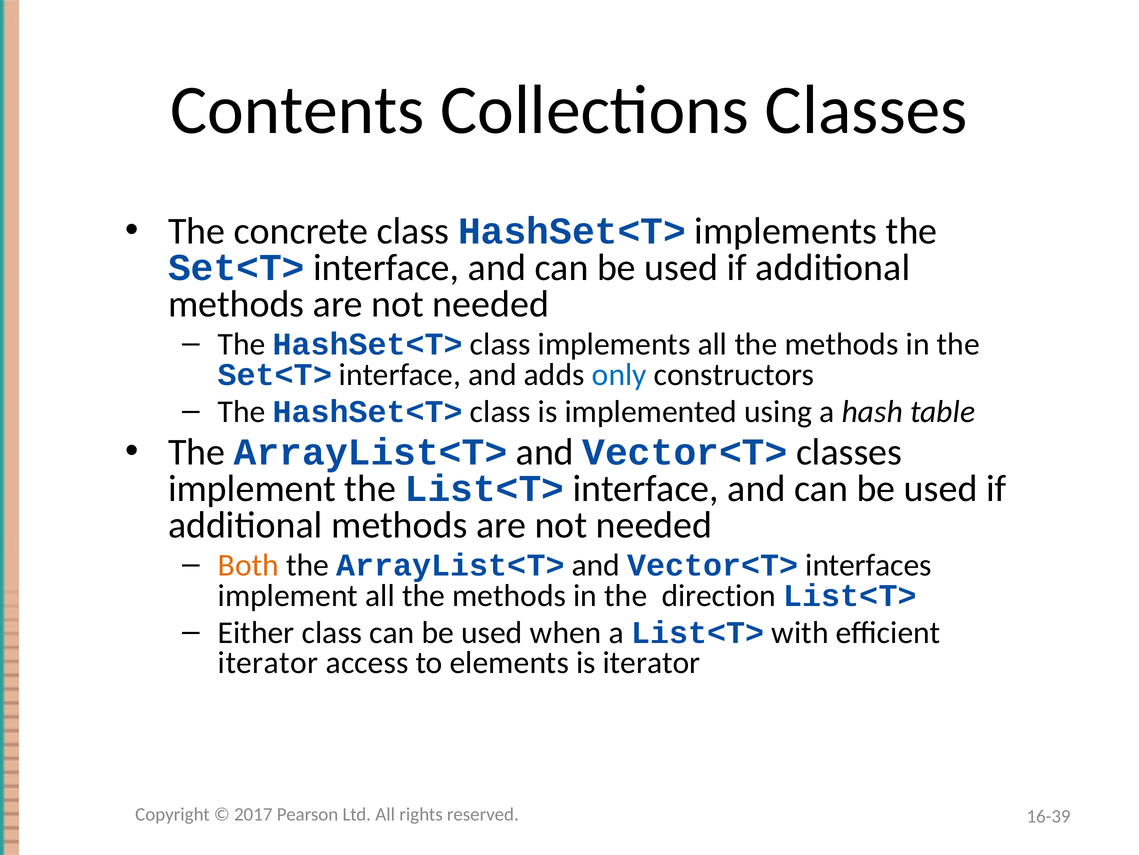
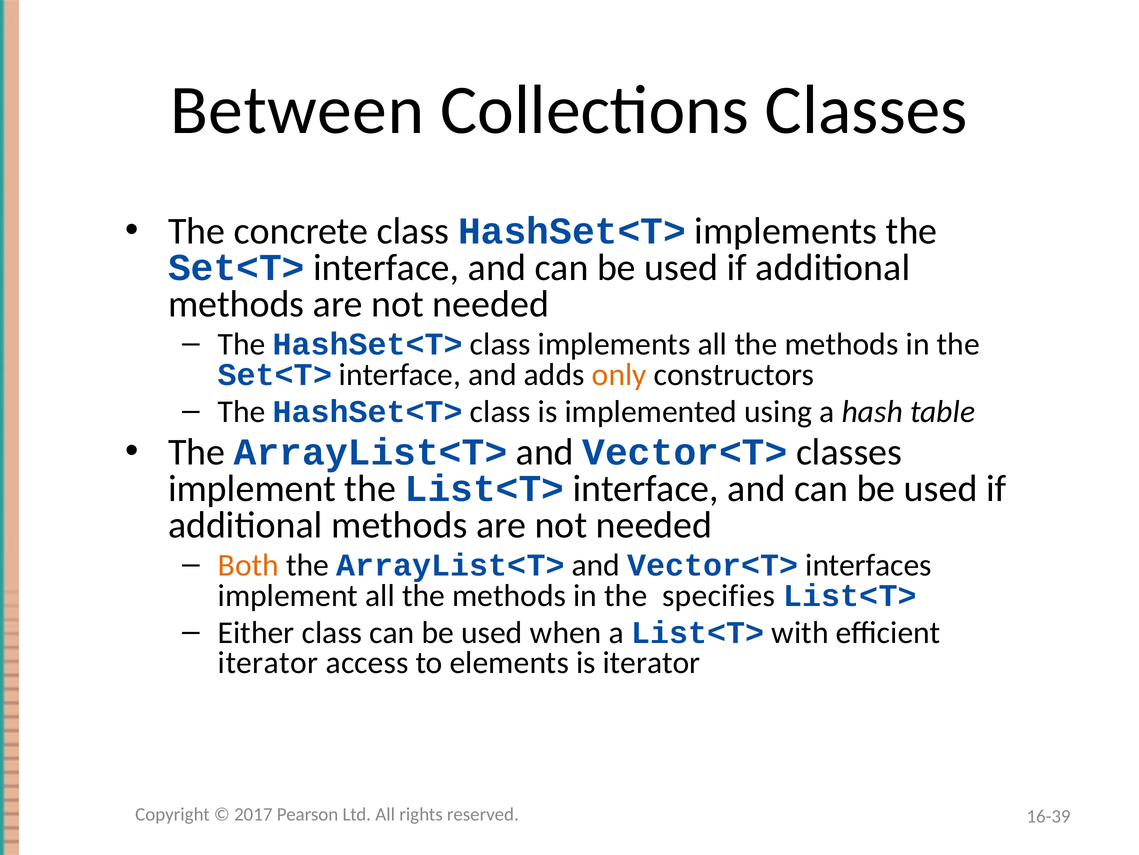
Contents: Contents -> Between
only colour: blue -> orange
direction: direction -> specifies
